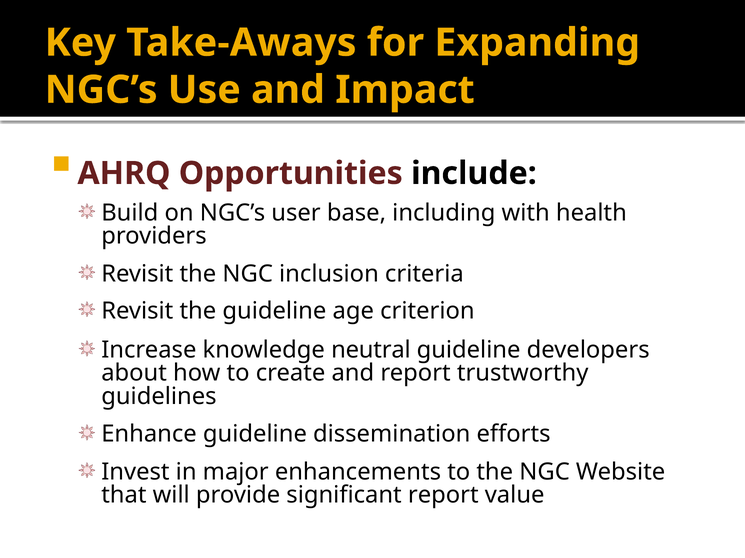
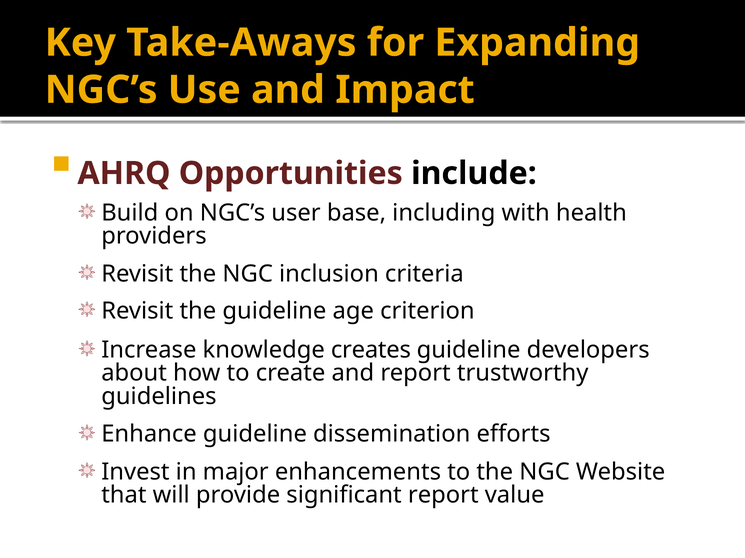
neutral: neutral -> creates
